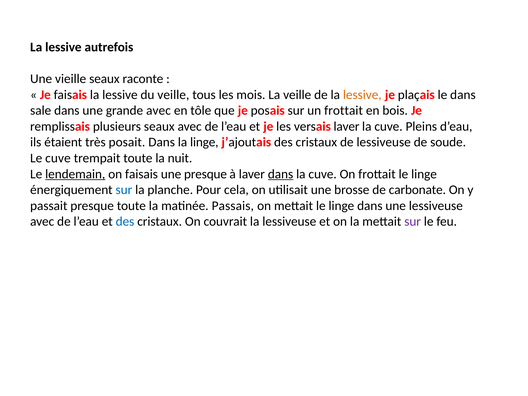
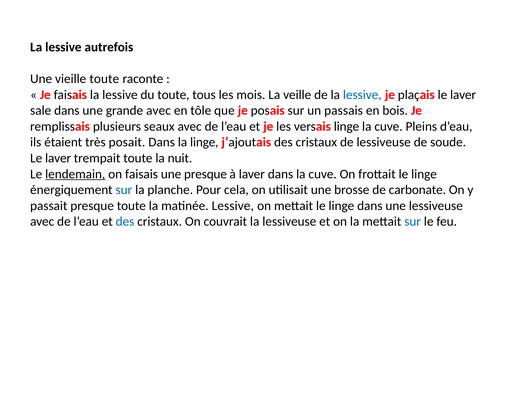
vieille seaux: seaux -> toute
du veille: veille -> toute
lessive at (362, 95) colour: orange -> blue
plaçais le dans: dans -> laver
un frottait: frottait -> passais
versais laver: laver -> linge
cuve at (58, 158): cuve -> laver
dans at (281, 174) underline: present -> none
matinée Passais: Passais -> Lessive
sur at (413, 221) colour: purple -> blue
